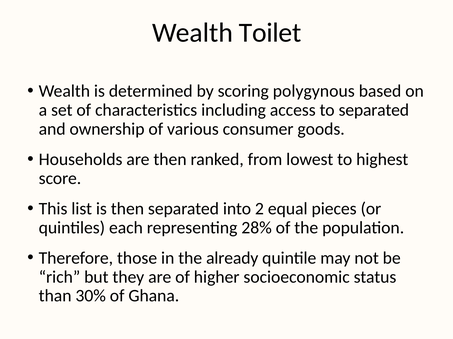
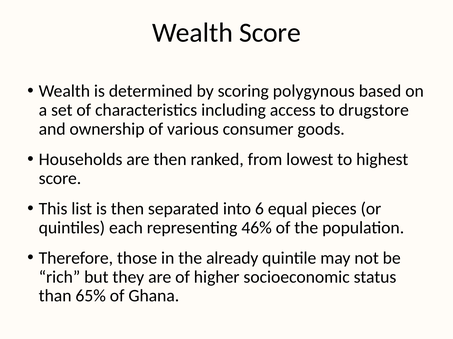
Wealth Toilet: Toilet -> Score
to separated: separated -> drugstore
2: 2 -> 6
28%: 28% -> 46%
30%: 30% -> 65%
